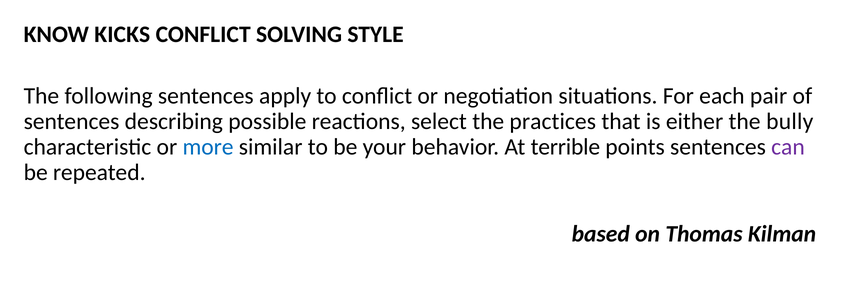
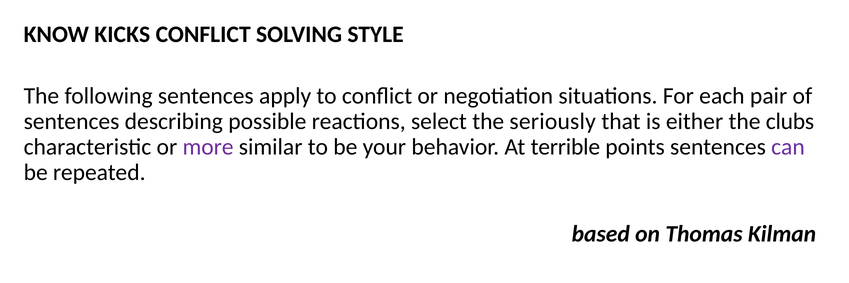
practices: practices -> seriously
bully: bully -> clubs
more colour: blue -> purple
